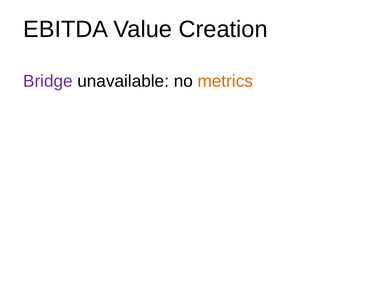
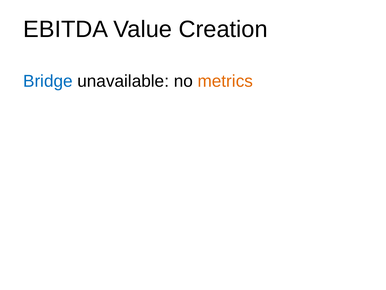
Bridge colour: purple -> blue
